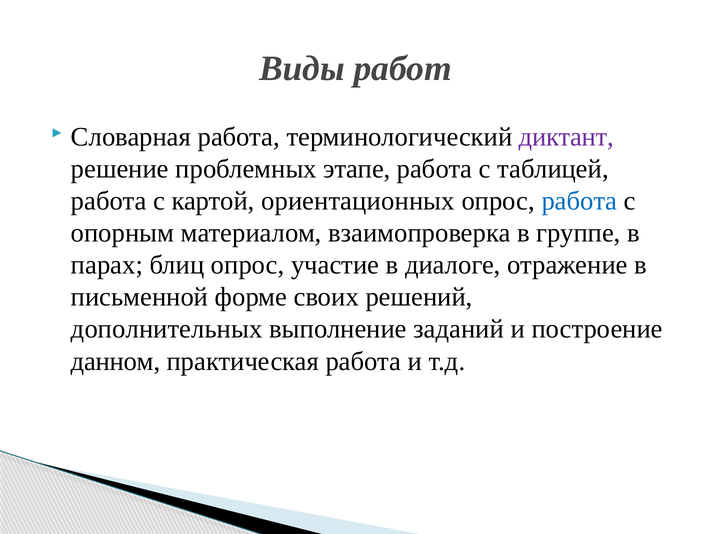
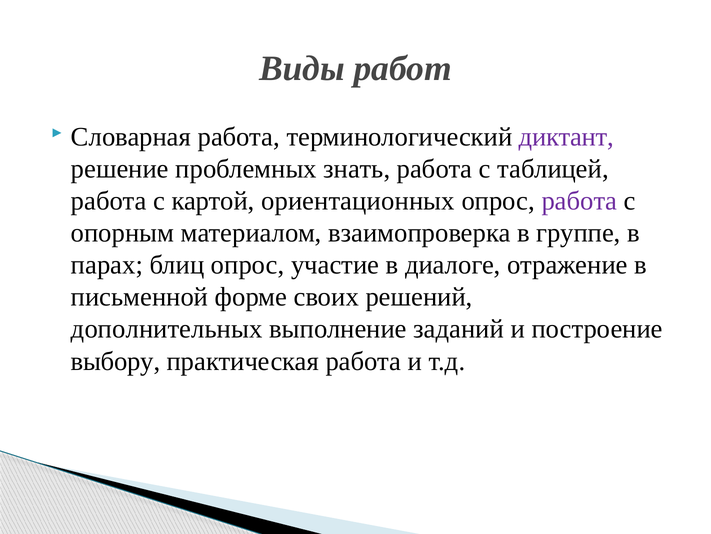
этапе: этапе -> знать
работа at (579, 201) colour: blue -> purple
данном: данном -> выбору
